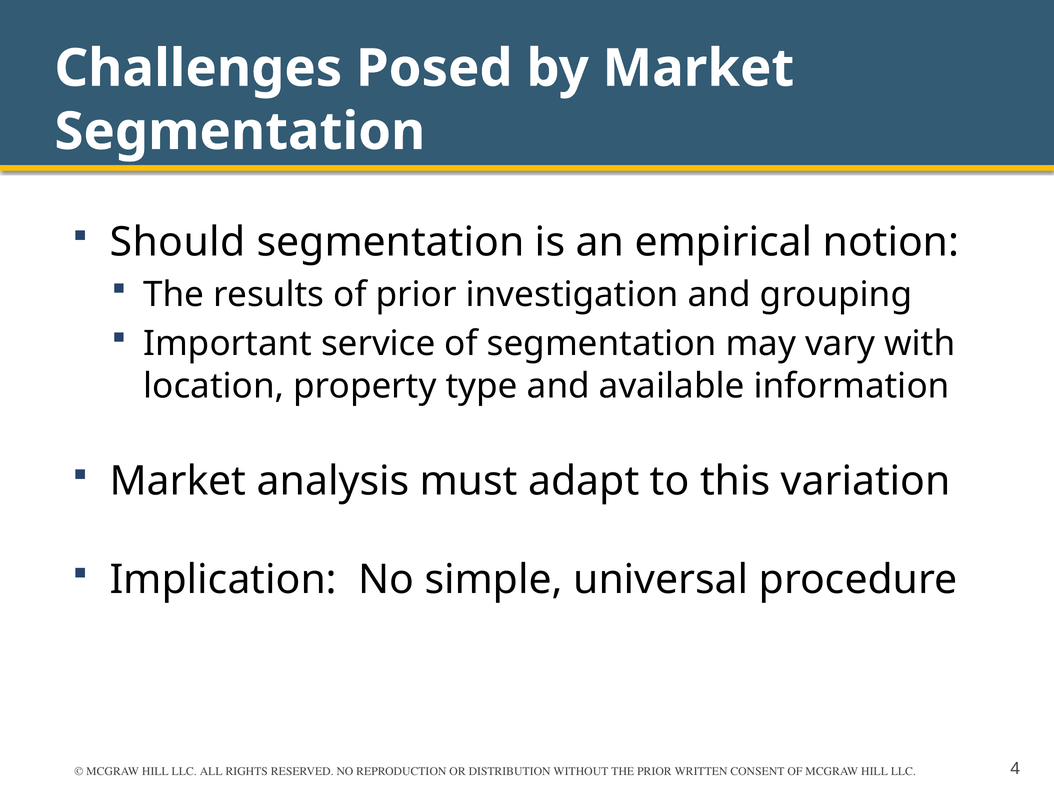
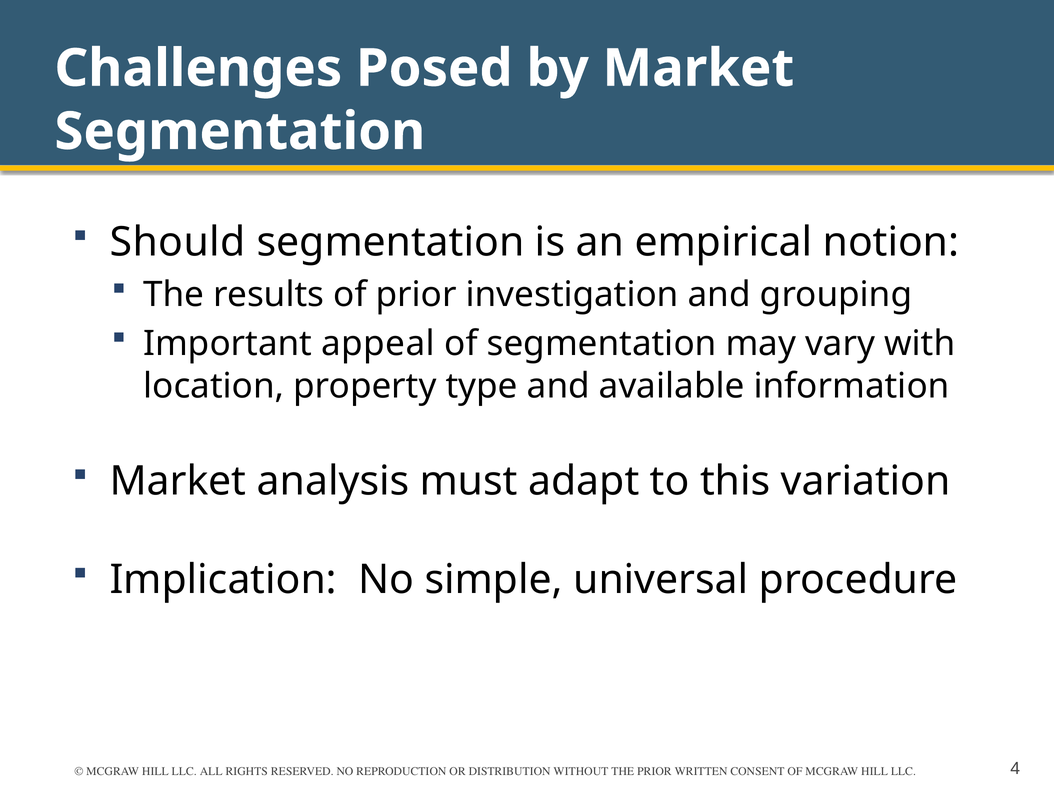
service: service -> appeal
